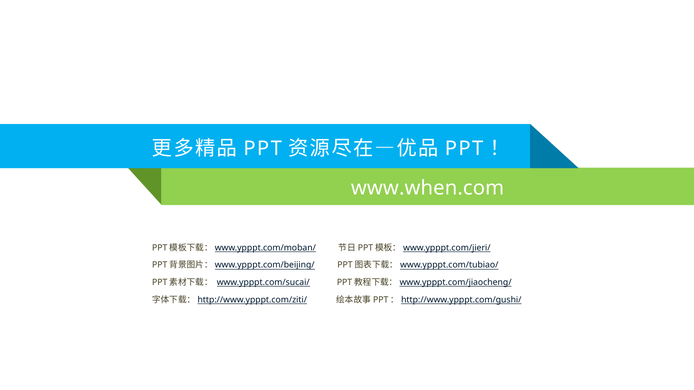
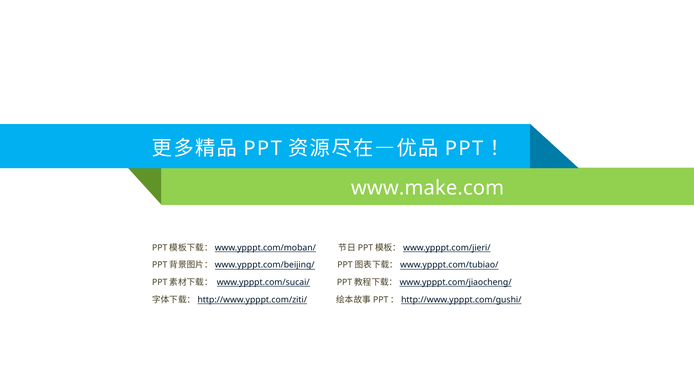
www.when.com: www.when.com -> www.make.com
